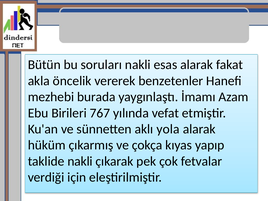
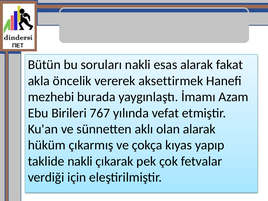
benzetenler: benzetenler -> aksettirmek
yola: yola -> olan
